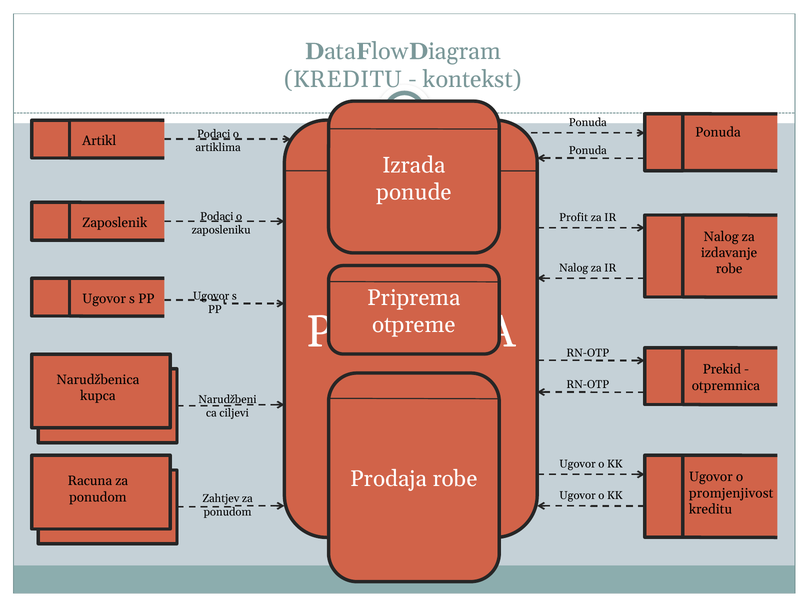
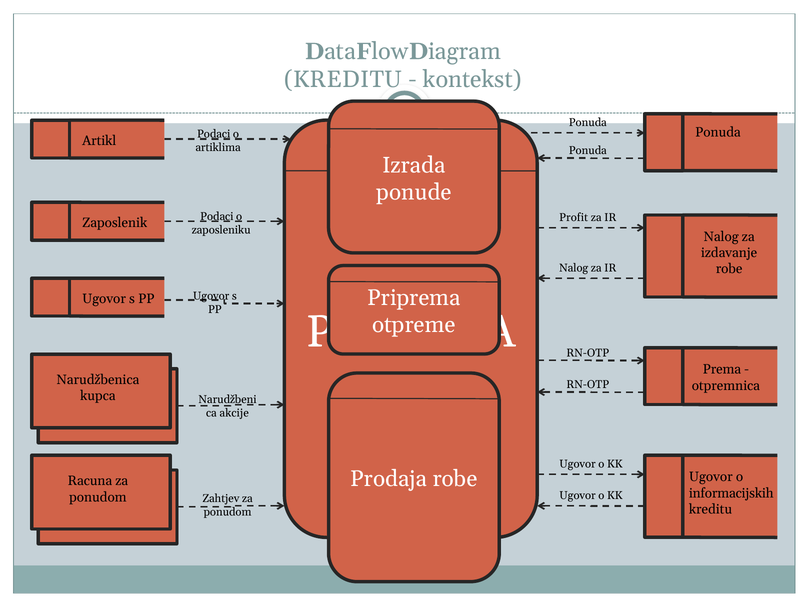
Prekid: Prekid -> Prema
ciljevi: ciljevi -> akcije
promjenjivost: promjenjivost -> informacijskih
